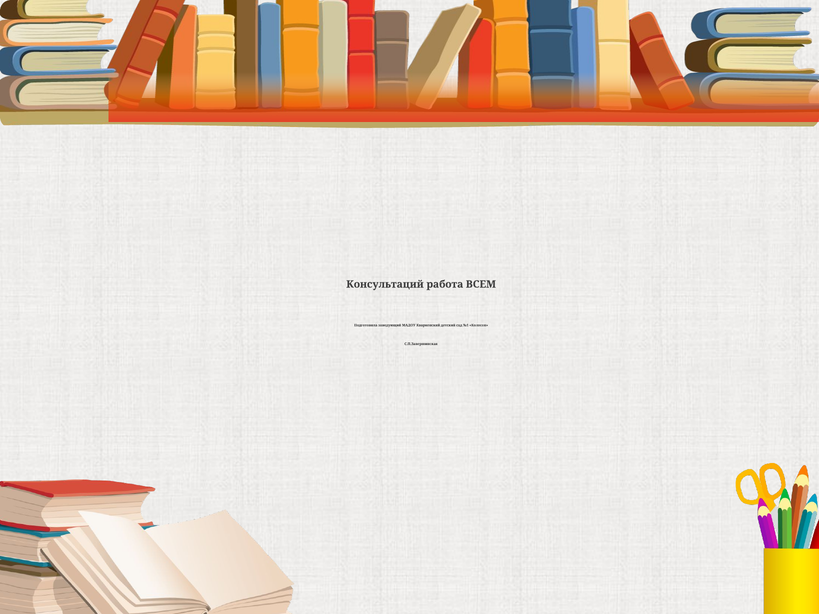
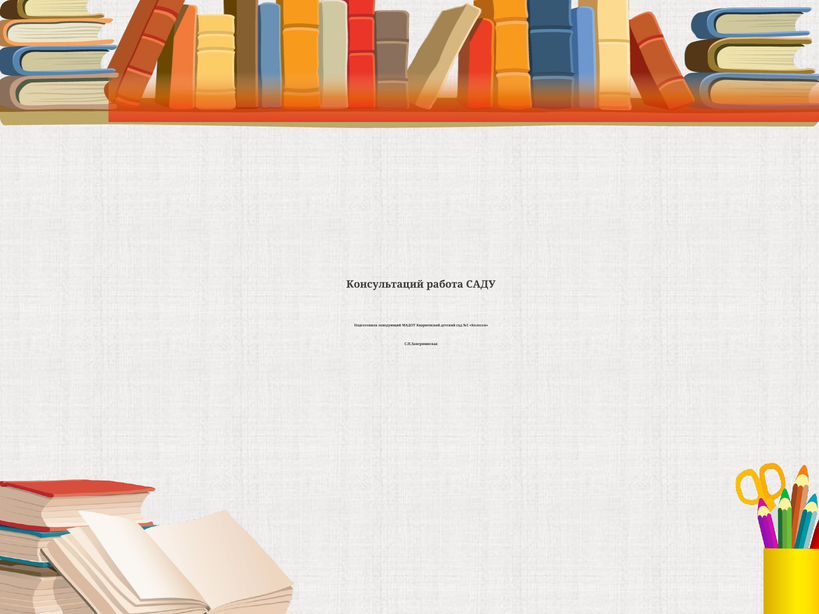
ВСЕМ: ВСЕМ -> САДУ
